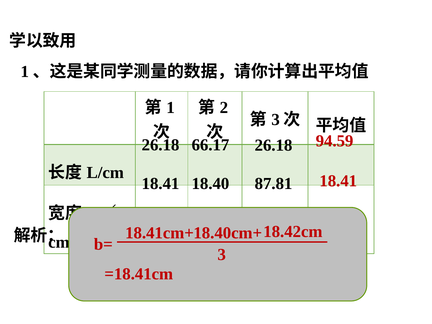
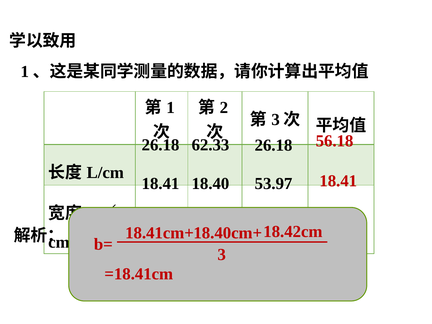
94.59: 94.59 -> 56.18
66.17: 66.17 -> 62.33
87.81: 87.81 -> 53.97
